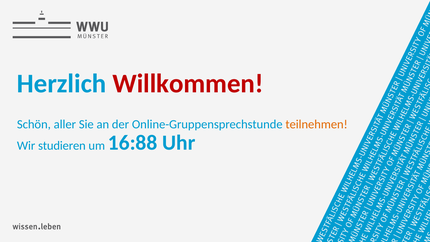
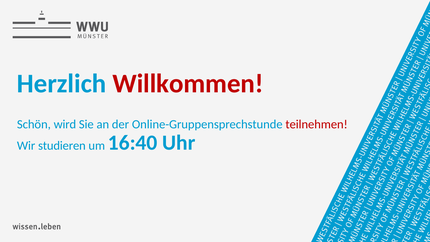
aller: aller -> wird
teilnehmen colour: orange -> red
16:88: 16:88 -> 16:40
